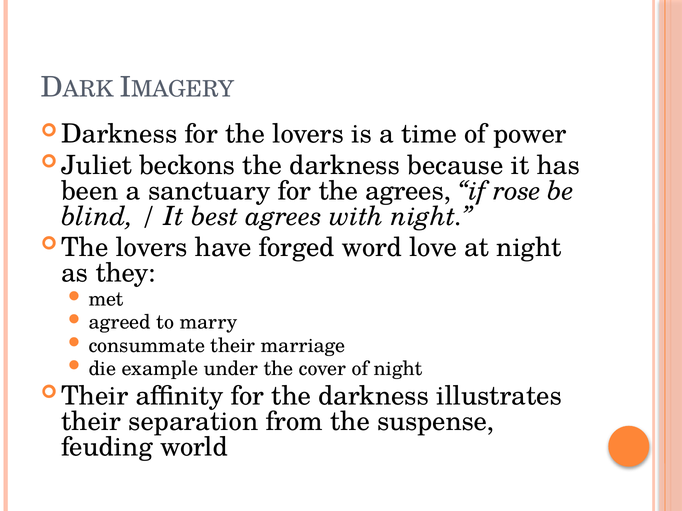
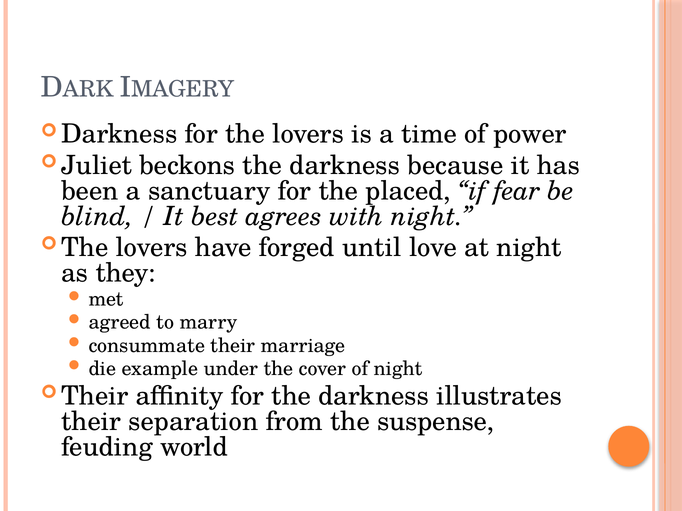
the agrees: agrees -> placed
rose: rose -> fear
word: word -> until
